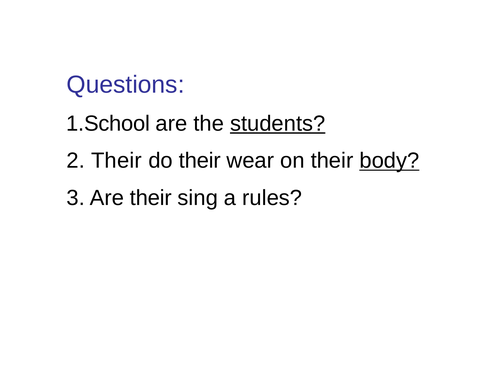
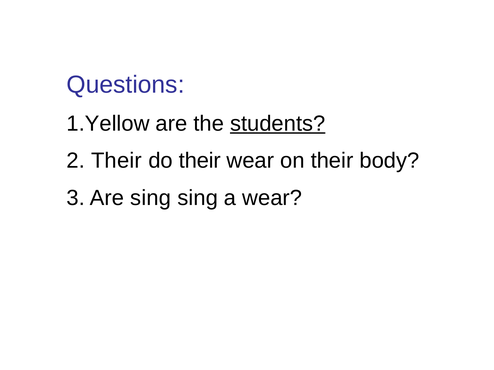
1.School: 1.School -> 1.Yellow
body underline: present -> none
Are their: their -> sing
a rules: rules -> wear
